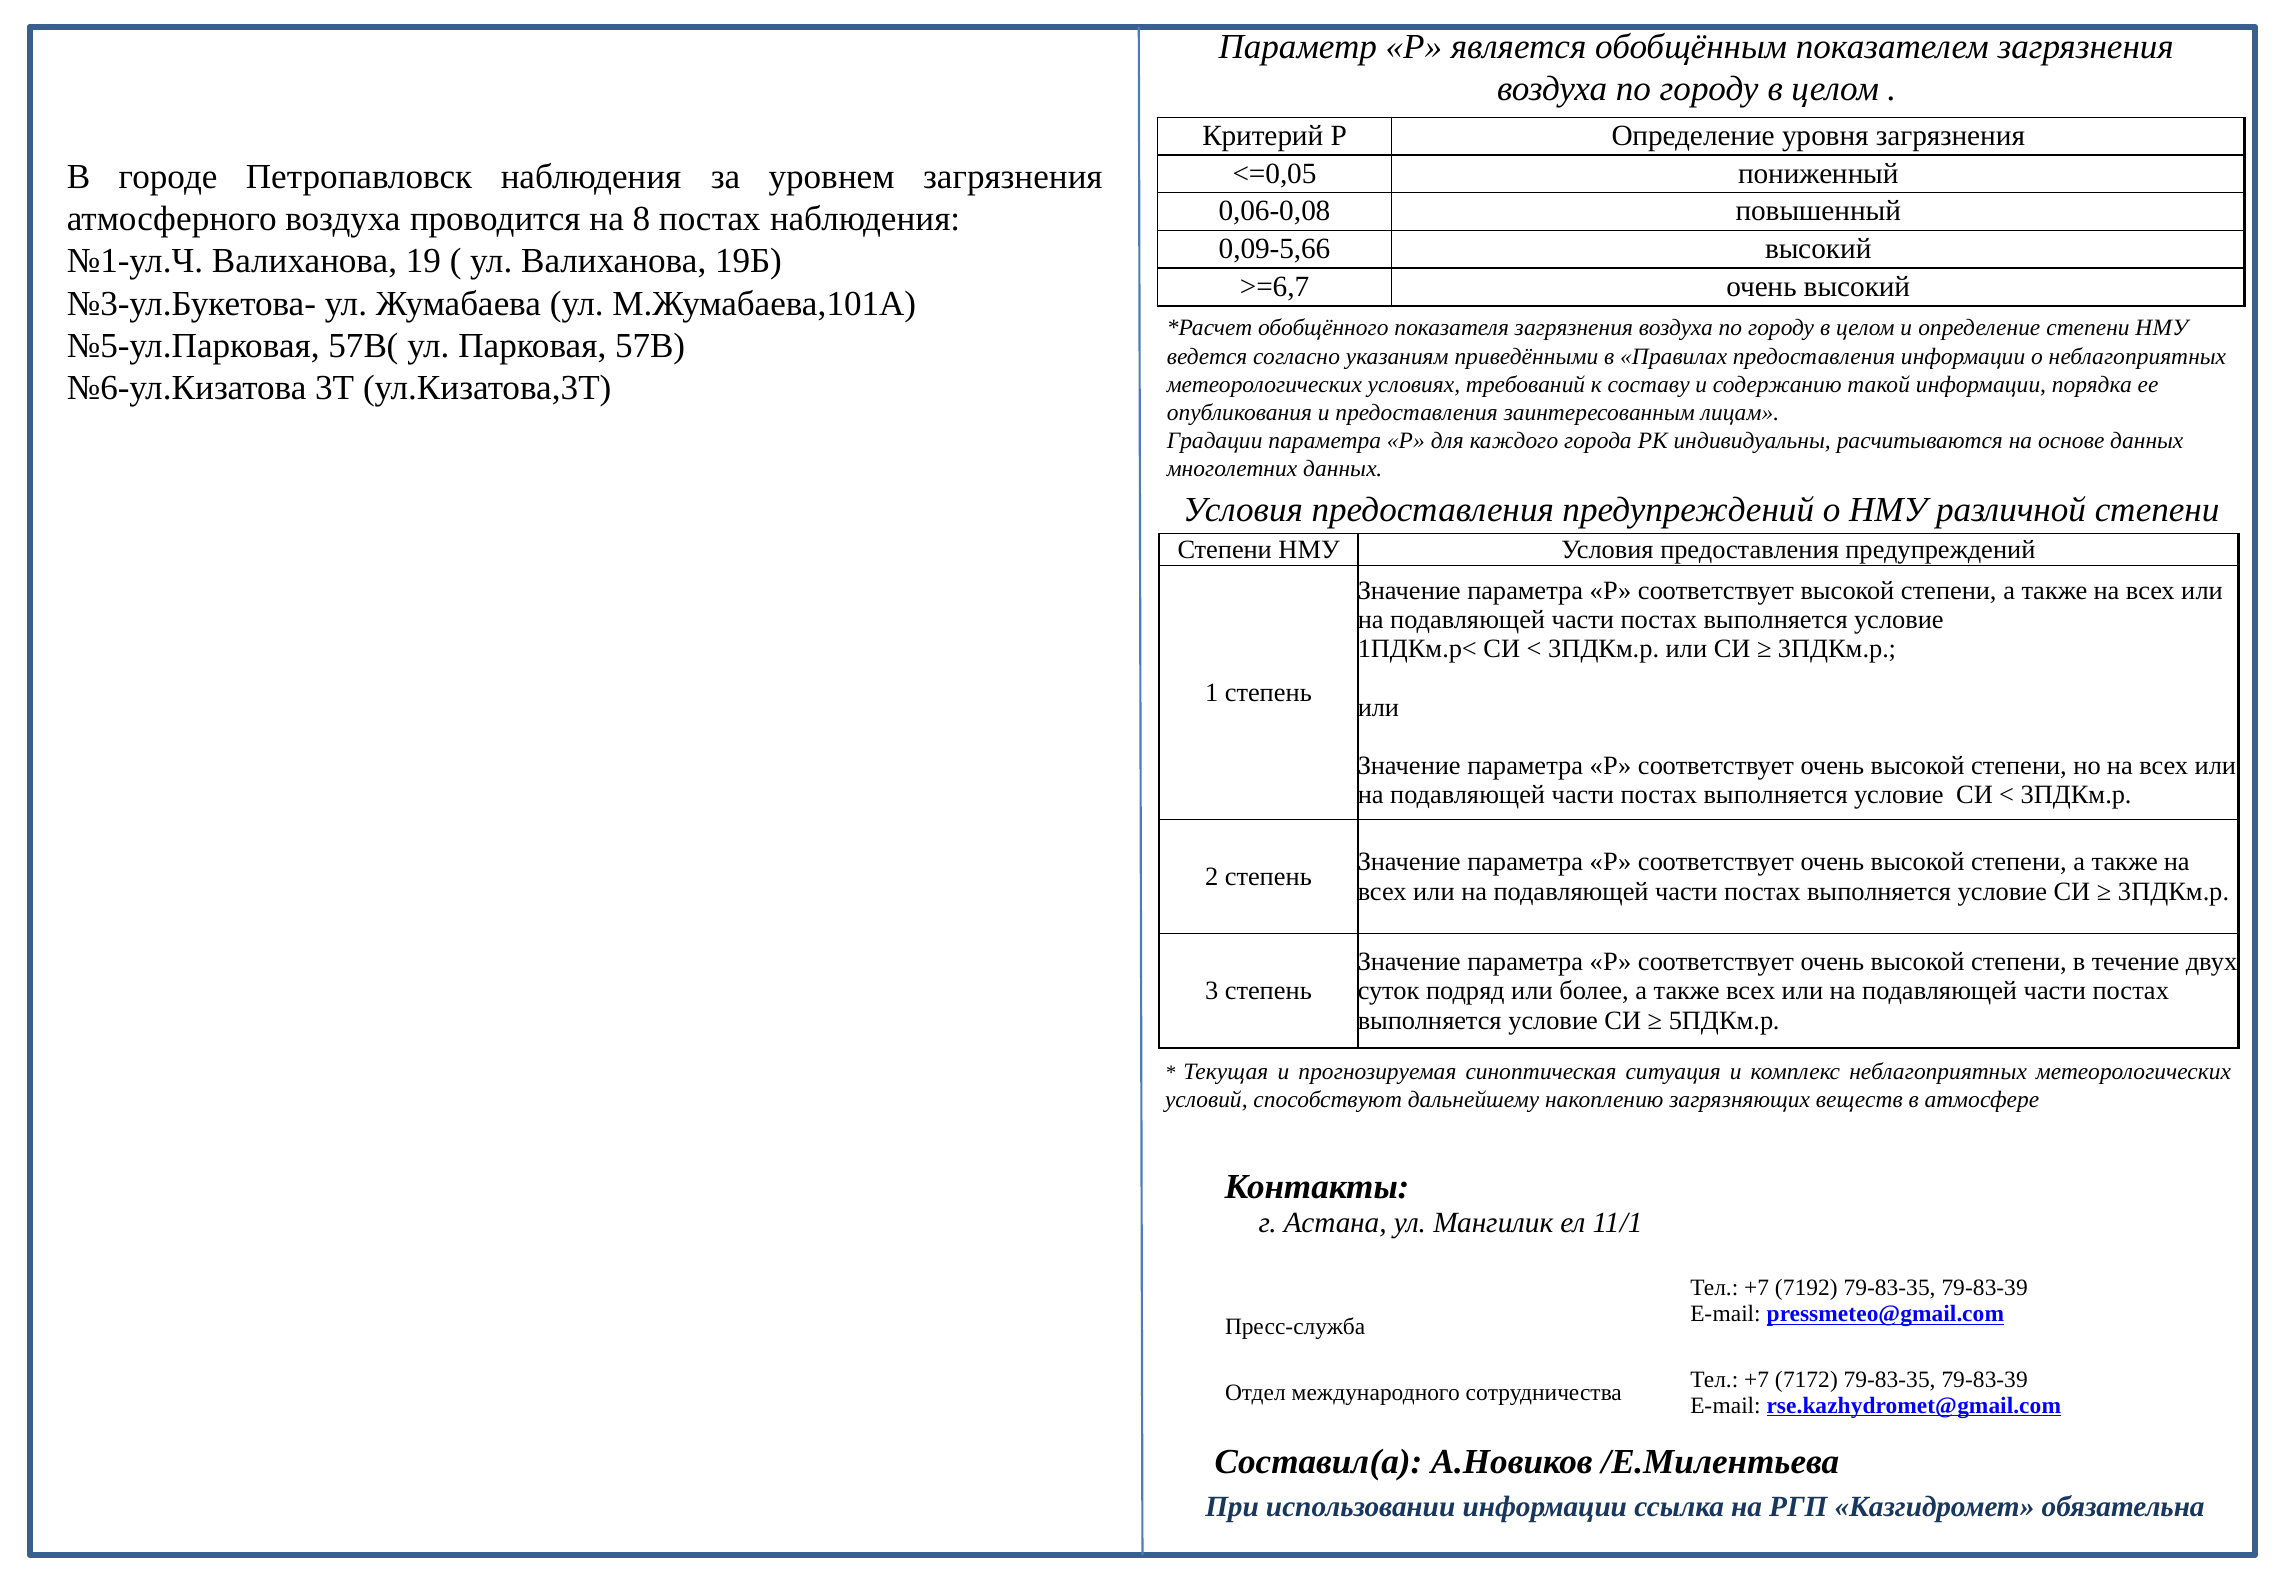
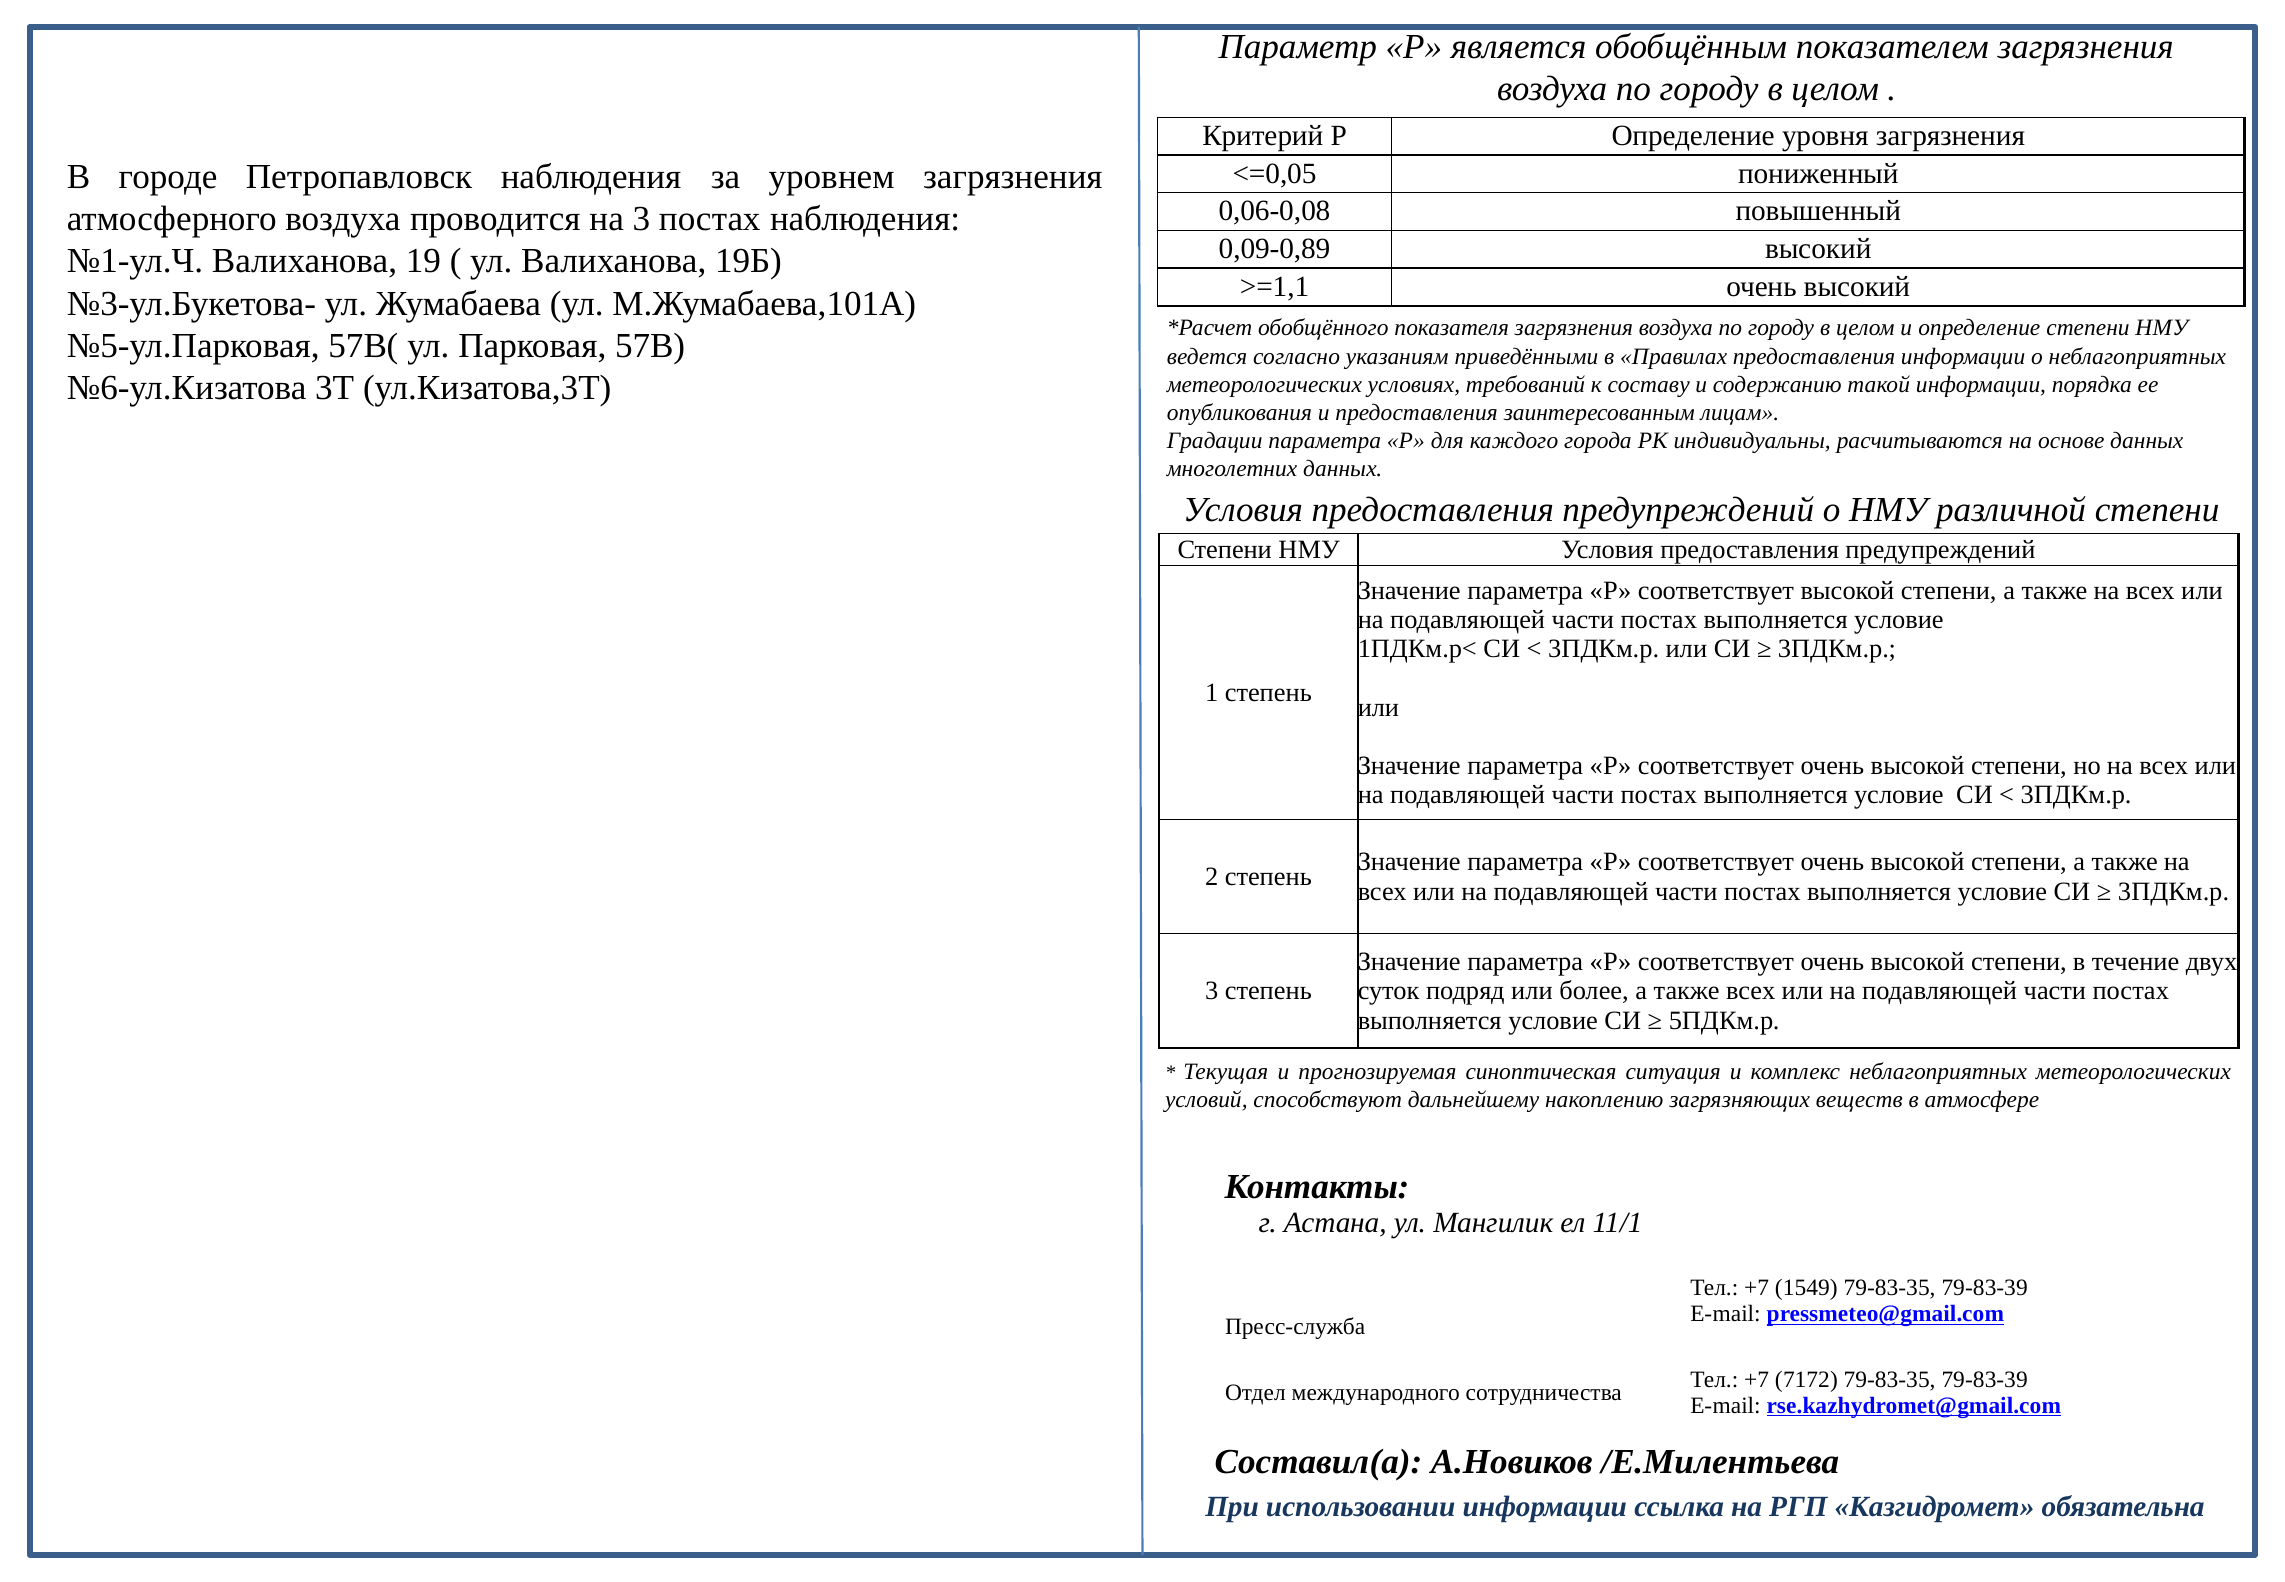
на 8: 8 -> 3
0,09-5,66: 0,09-5,66 -> 0,09-0,89
>=6,7: >=6,7 -> >=1,1
7192: 7192 -> 1549
